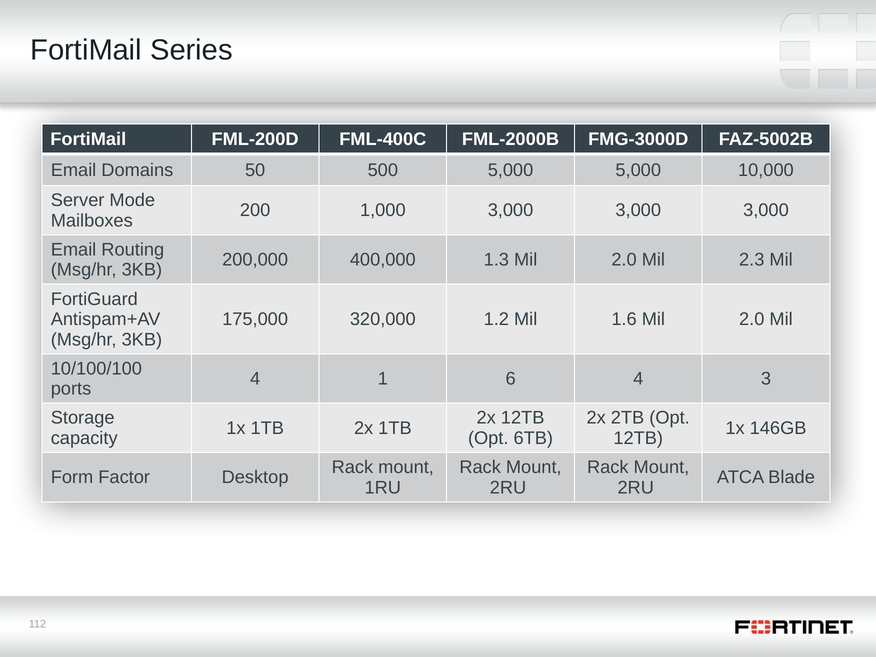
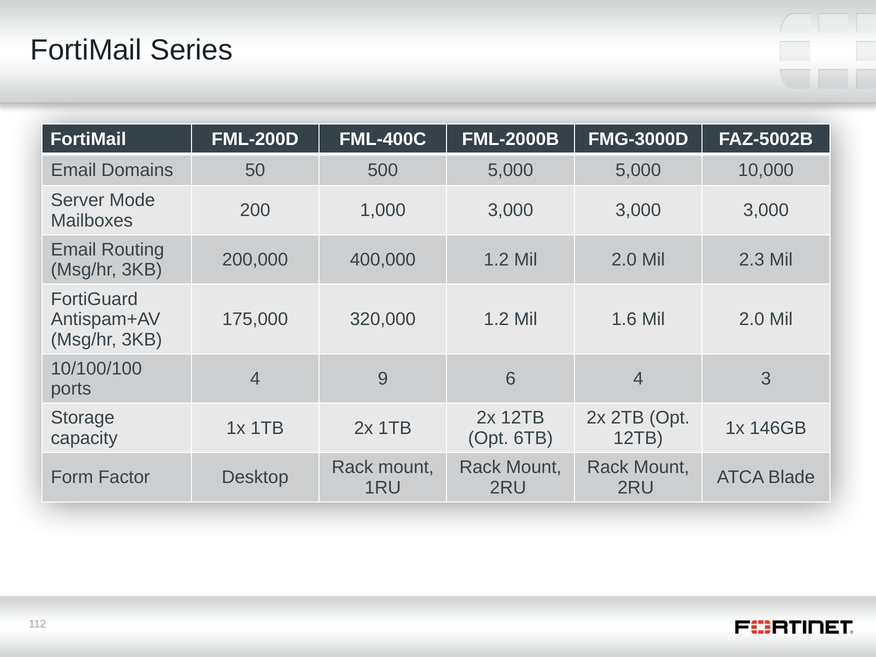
400,000 1.3: 1.3 -> 1.2
1: 1 -> 9
